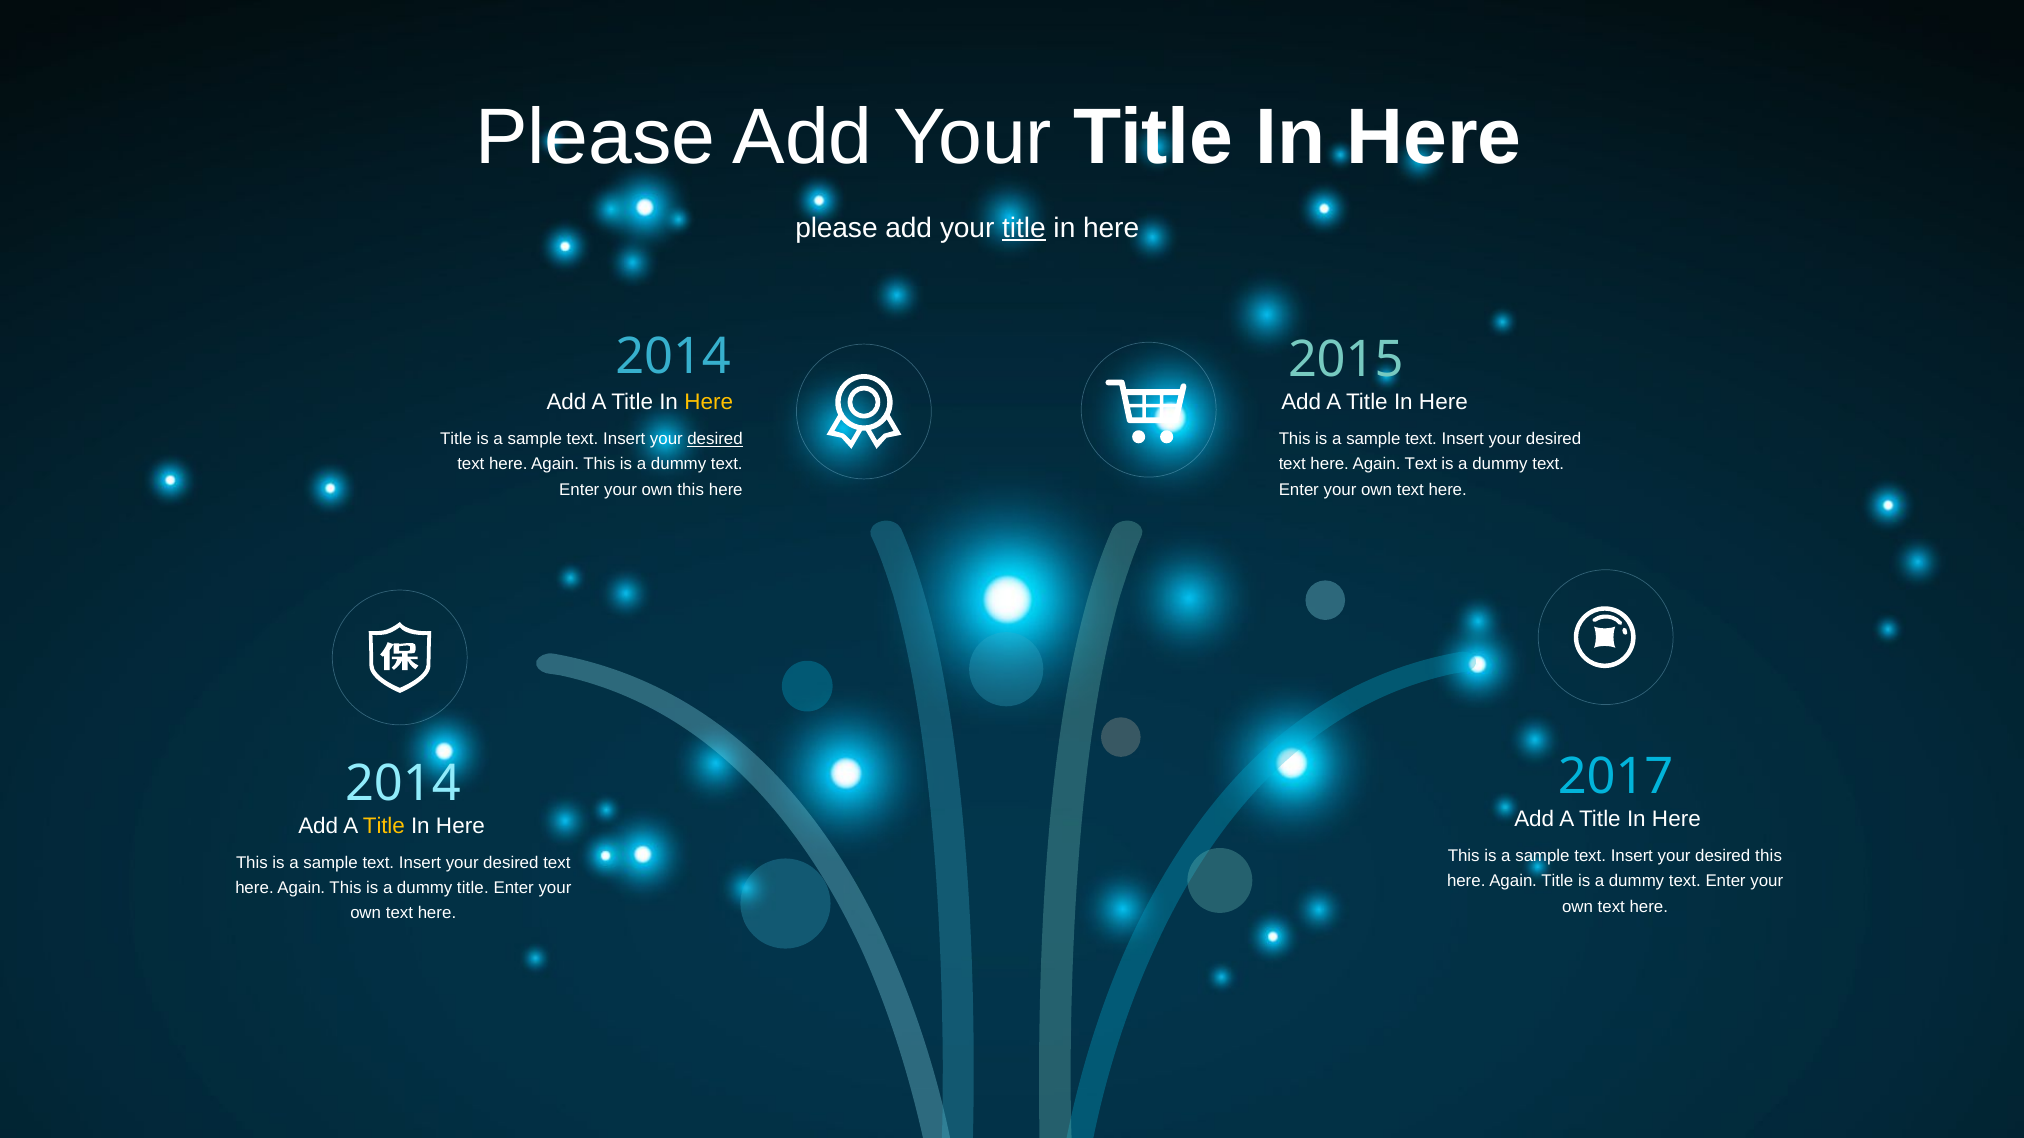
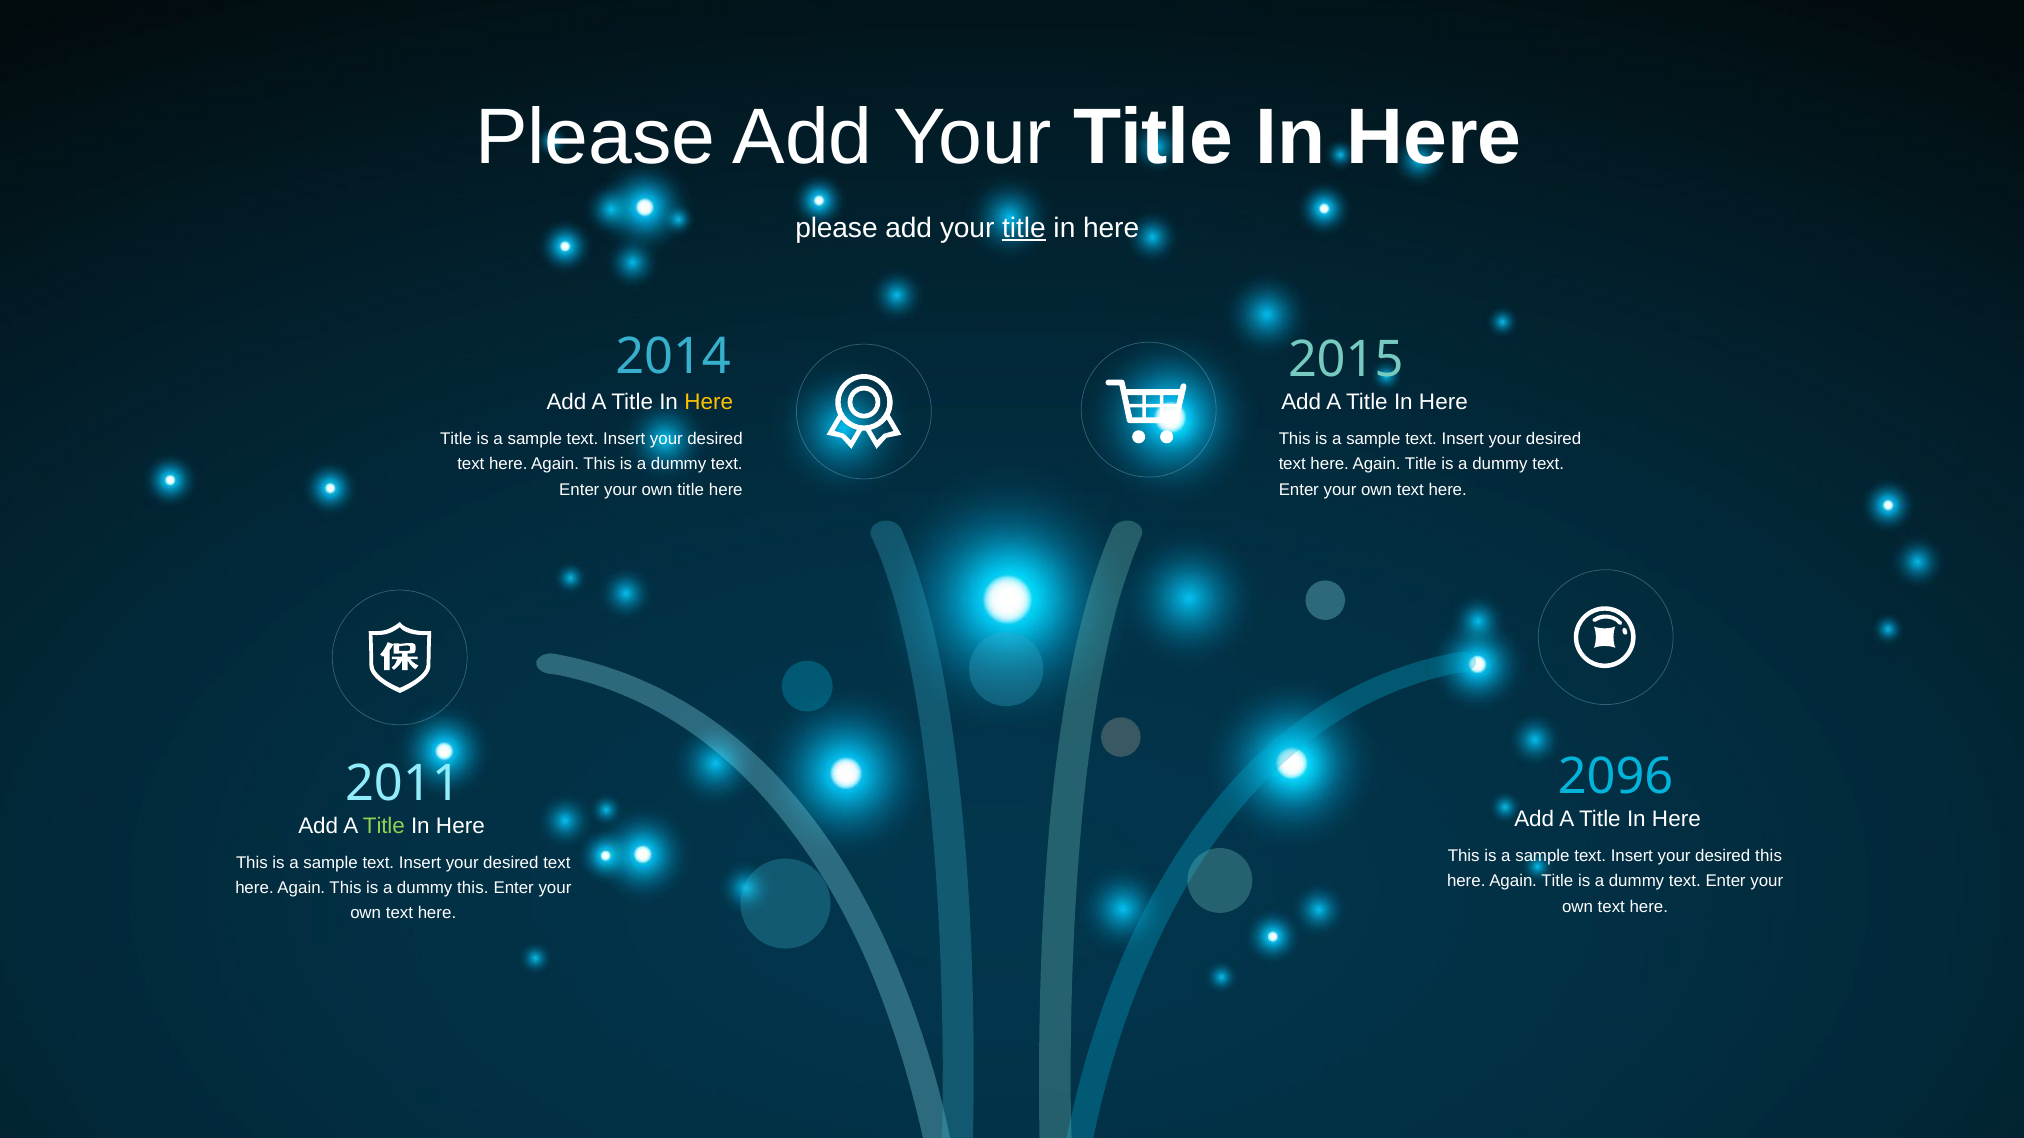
desired at (715, 439) underline: present -> none
text here Again Text: Text -> Title
own this: this -> title
2017: 2017 -> 2096
2014 at (403, 784): 2014 -> 2011
Title at (384, 826) colour: yellow -> light green
dummy title: title -> this
